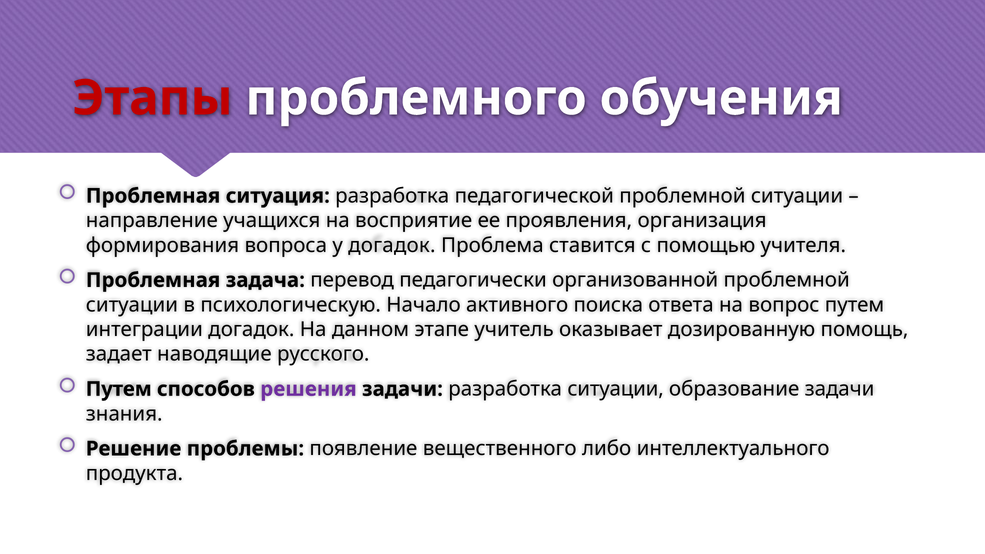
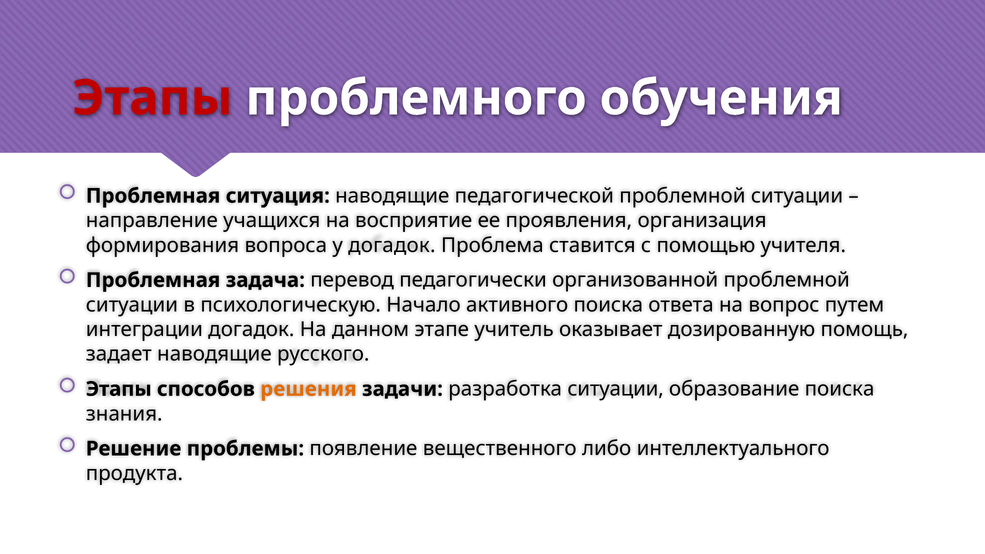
ситуация разработка: разработка -> наводящие
Путем at (119, 389): Путем -> Этапы
решения colour: purple -> orange
образование задачи: задачи -> поиска
